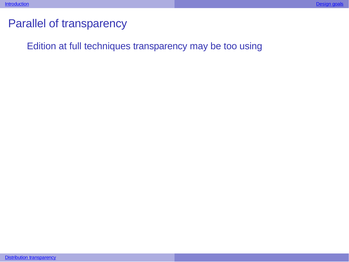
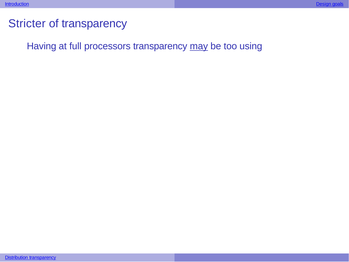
Parallel: Parallel -> Stricter
Edition: Edition -> Having
techniques: techniques -> processors
may underline: none -> present
